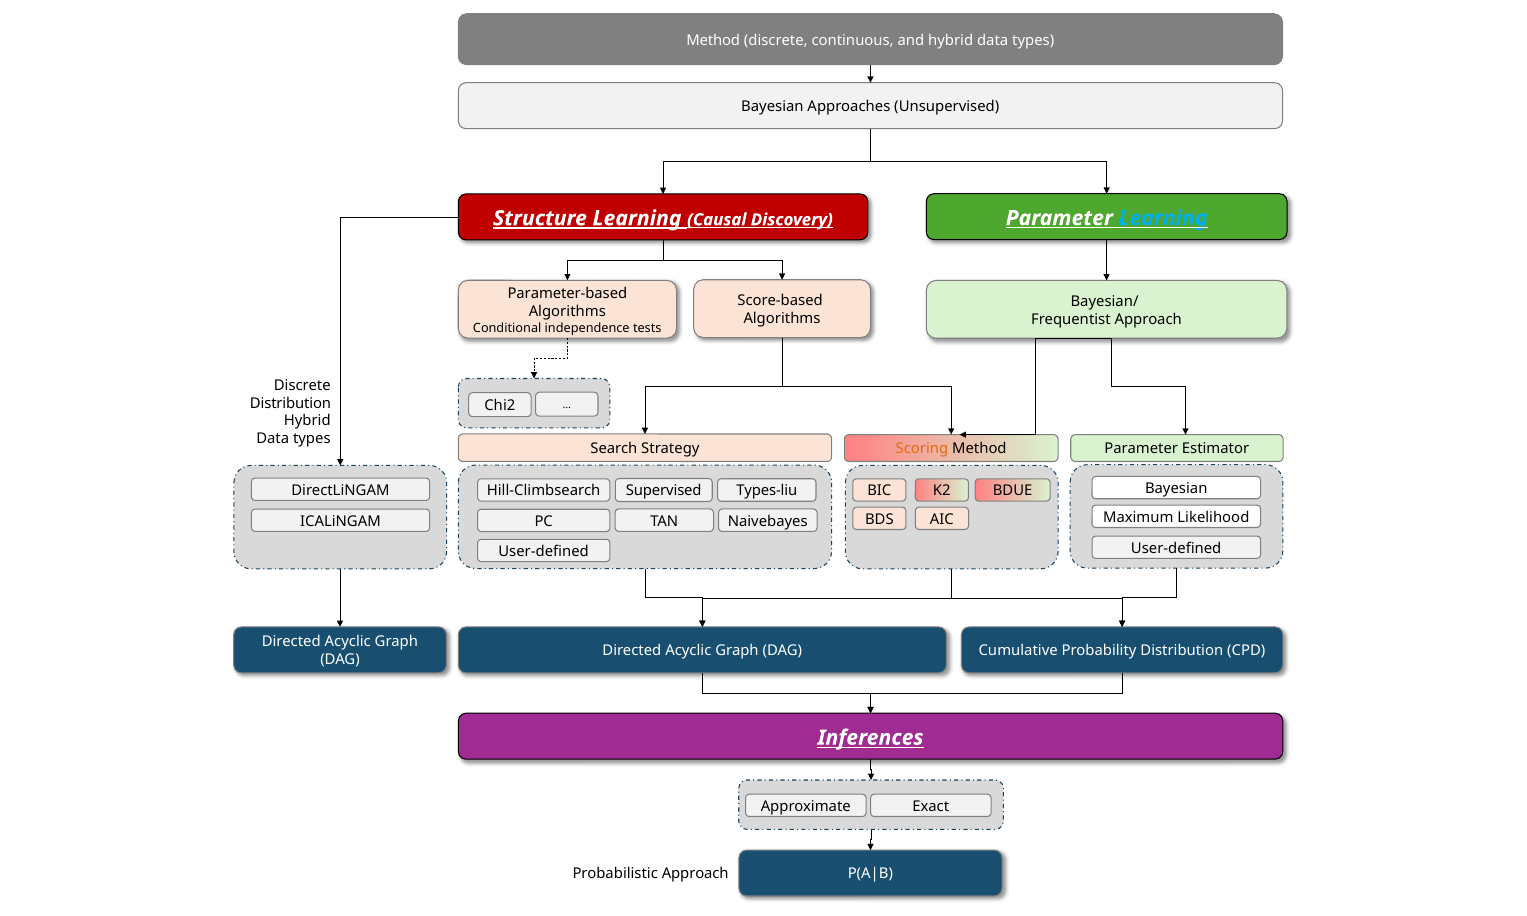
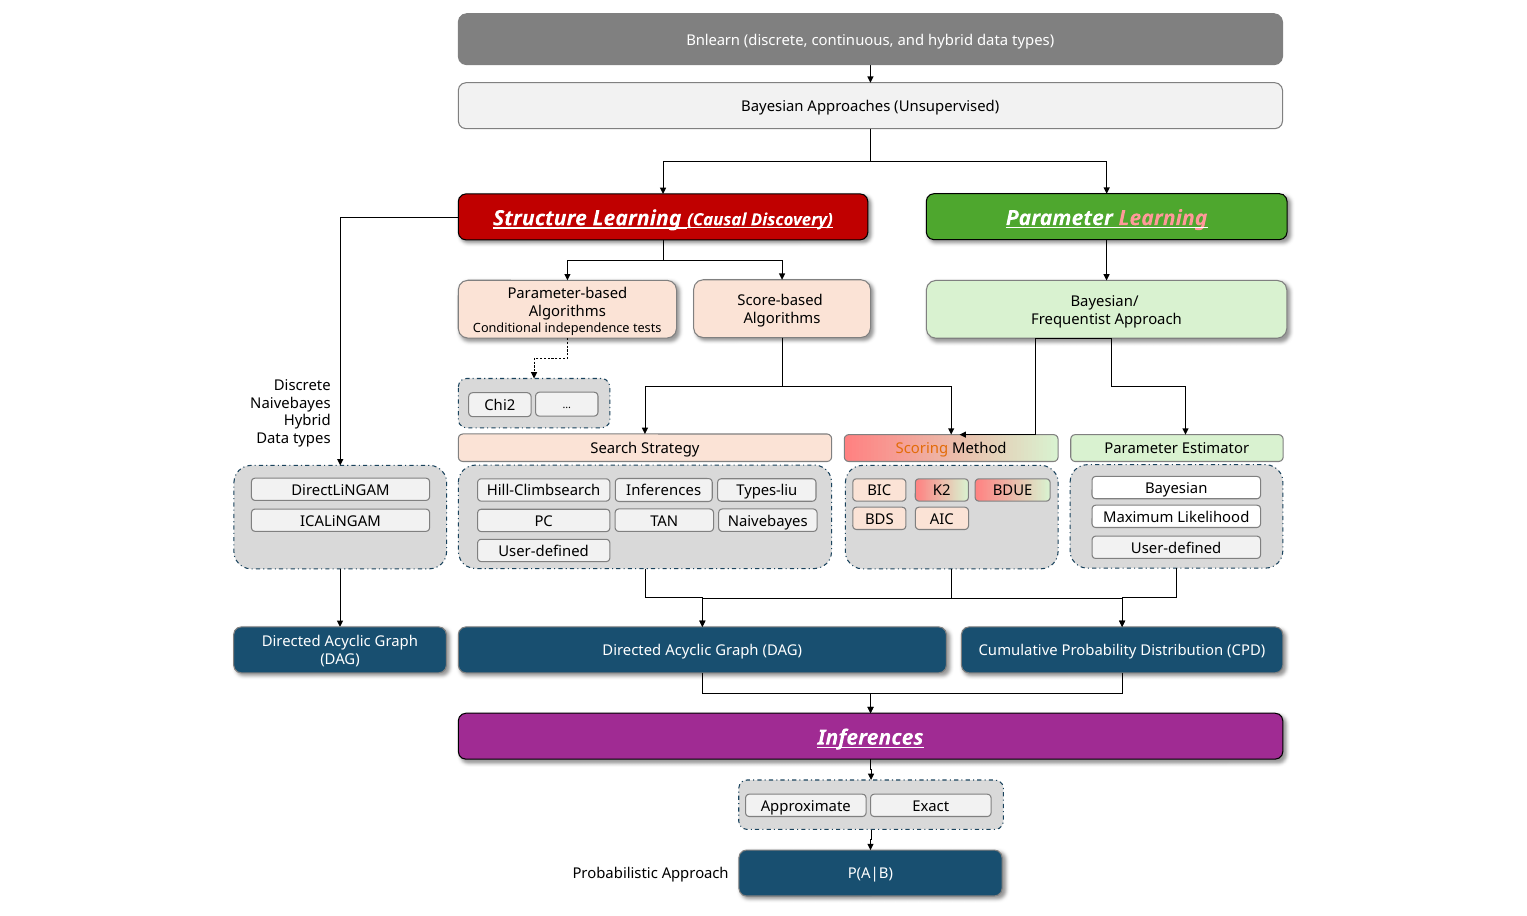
Method at (713, 40): Method -> Bnlearn
Learning at (1163, 218) colour: light blue -> pink
Distribution at (291, 403): Distribution -> Naivebayes
Supervised at (664, 491): Supervised -> Inferences
